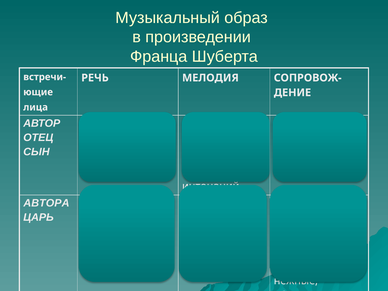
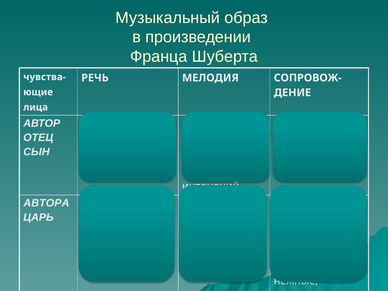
встречи-: встречи- -> чувства-
